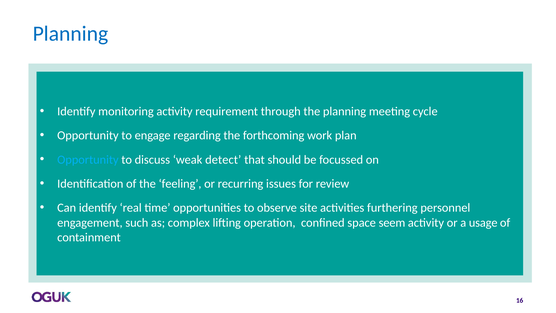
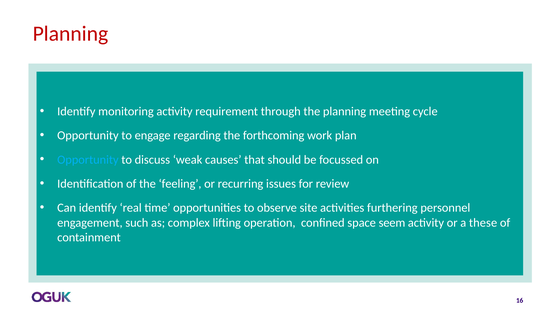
Planning at (71, 34) colour: blue -> red
detect: detect -> causes
usage: usage -> these
